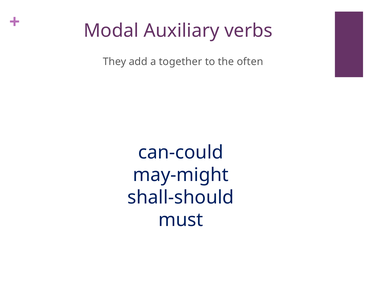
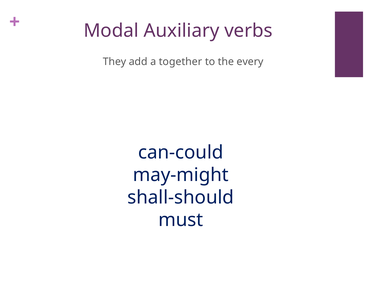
often: often -> every
